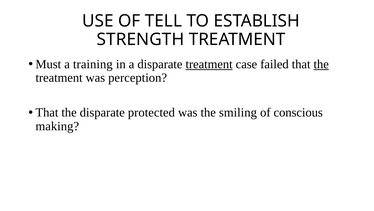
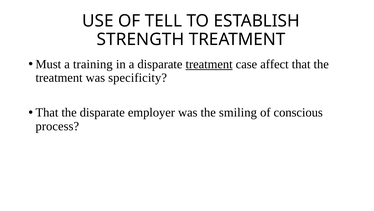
failed: failed -> affect
the at (321, 64) underline: present -> none
perception: perception -> specificity
protected: protected -> employer
making: making -> process
